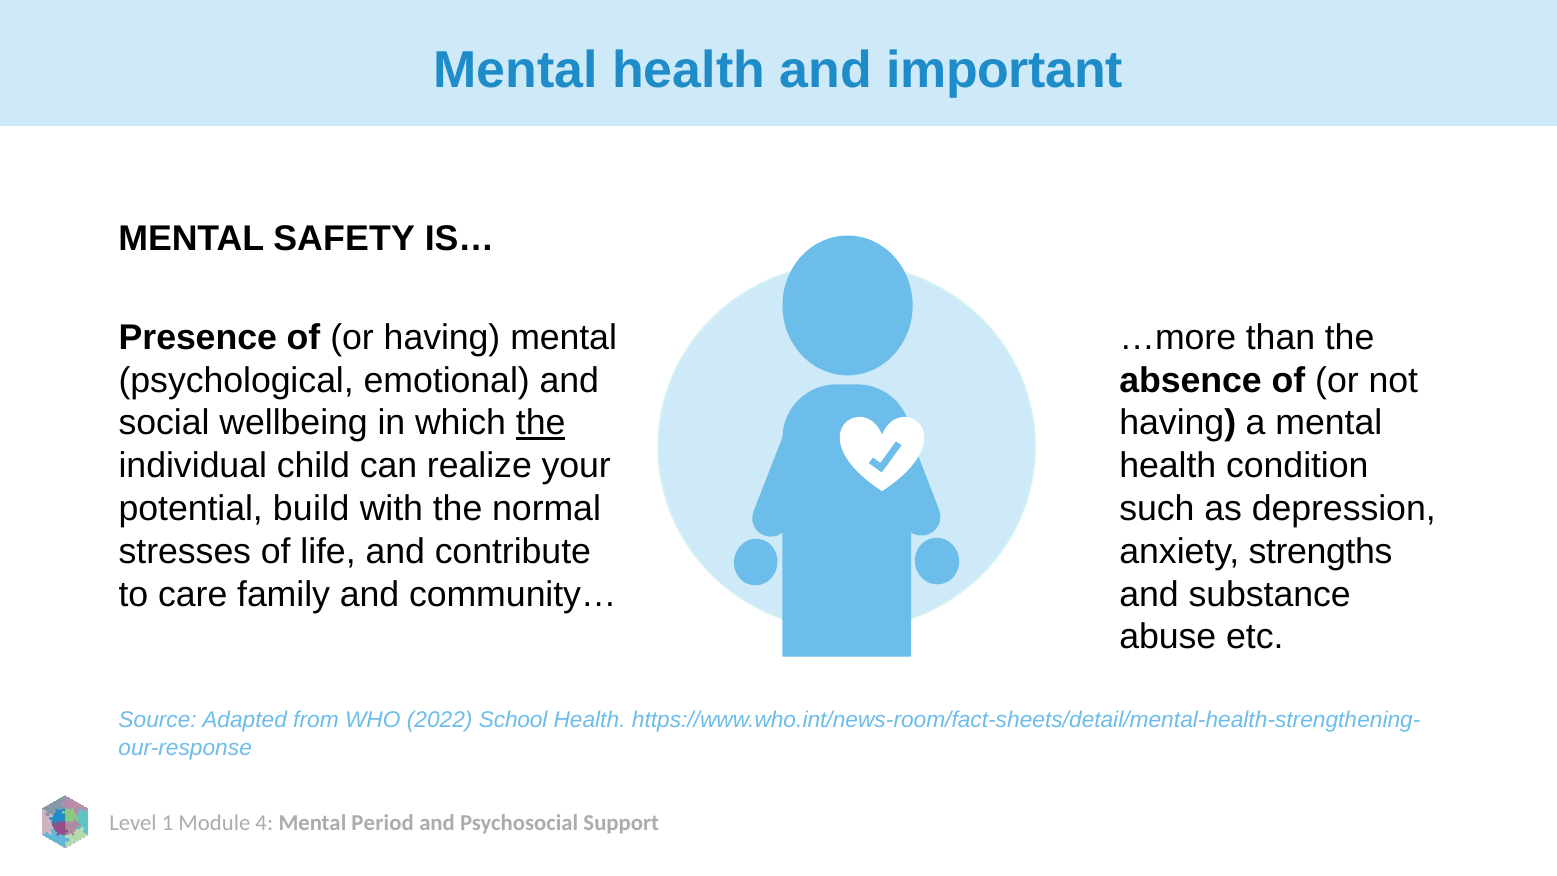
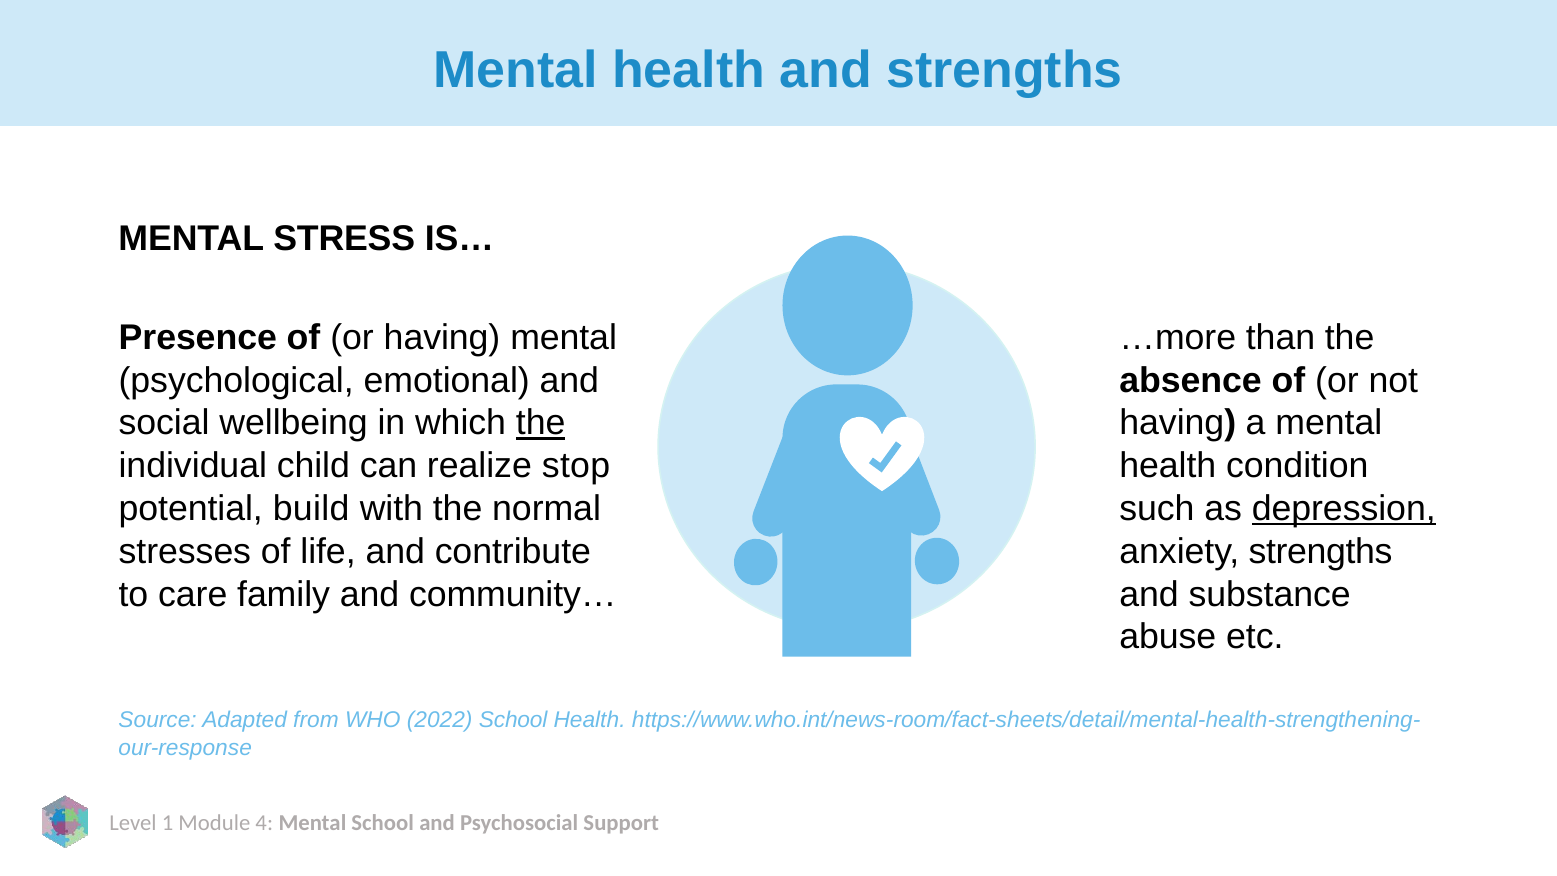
and important: important -> strengths
SAFETY: SAFETY -> STRESS
your: your -> stop
depression underline: none -> present
Mental Period: Period -> School
